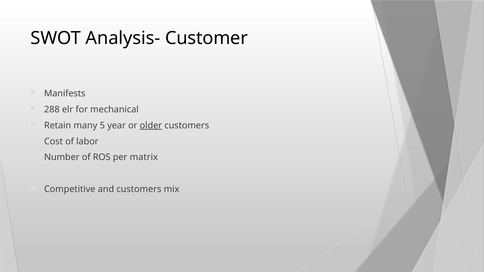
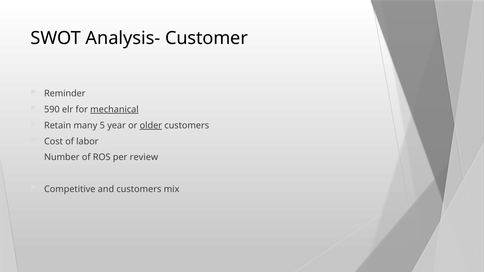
Manifests: Manifests -> Reminder
288: 288 -> 590
mechanical underline: none -> present
matrix: matrix -> review
